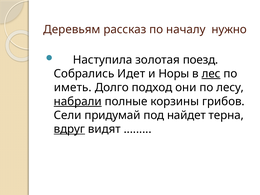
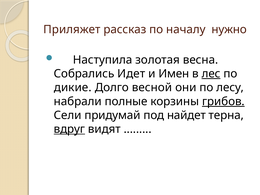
Деревьям: Деревьям -> Приляжет
поезд: поезд -> весна
Норы: Норы -> Имен
иметь: иметь -> дикие
подход: подход -> весной
набрали underline: present -> none
грибов underline: none -> present
